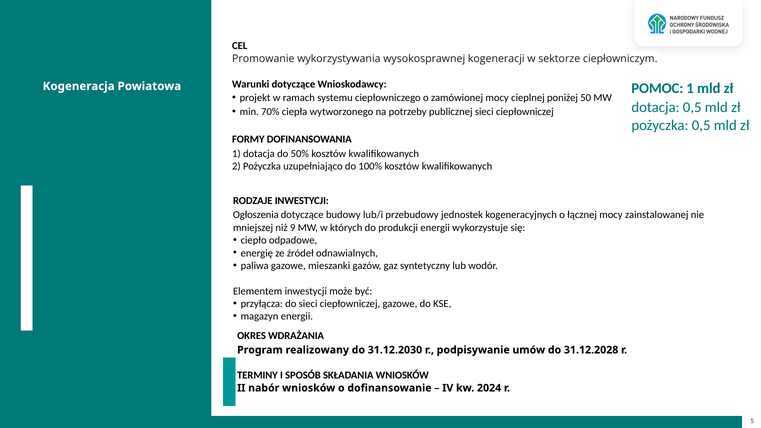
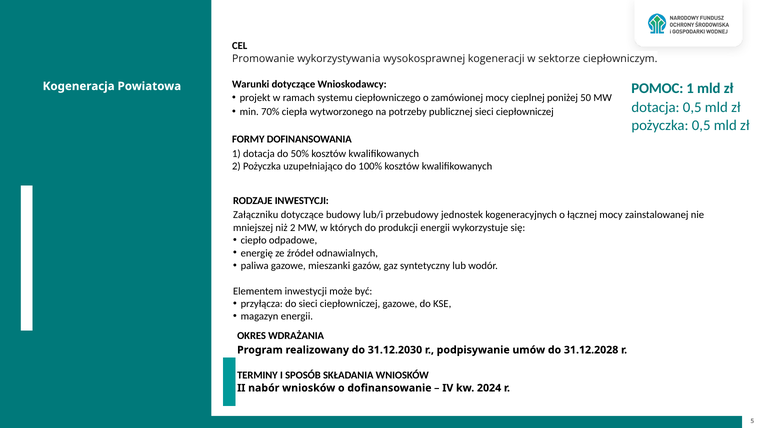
Ogłoszenia: Ogłoszenia -> Załączniku
niż 9: 9 -> 2
